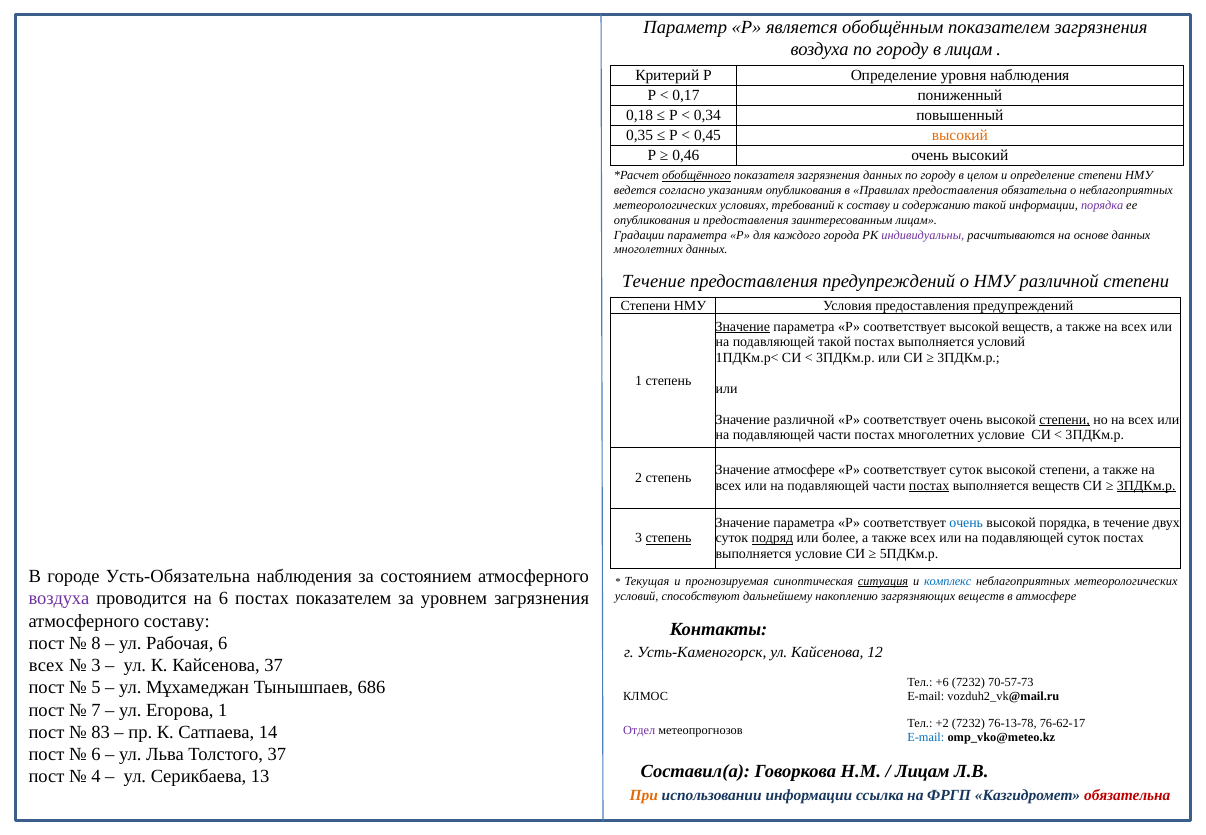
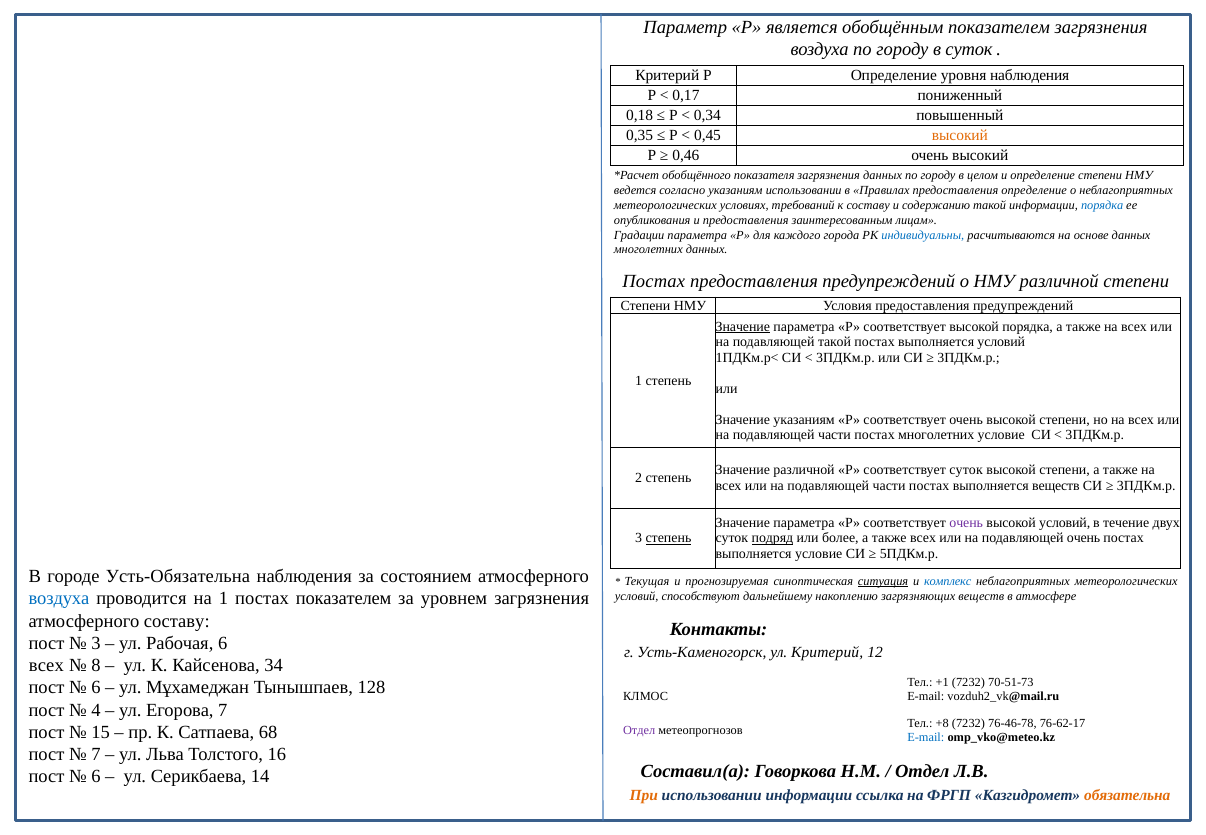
в лицам: лицам -> суток
обобщённого underline: present -> none
указаниям опубликования: опубликования -> использовании
предоставления обязательна: обязательна -> определение
порядка at (1102, 205) colour: purple -> blue
индивидуальны colour: purple -> blue
Течение at (654, 282): Течение -> Постах
высокой веществ: веществ -> порядка
Значение различной: различной -> указаниям
степени at (1065, 419) underline: present -> none
Значение атмосфере: атмосфере -> различной
постах at (929, 486) underline: present -> none
3ПДКм.р at (1146, 486) underline: present -> none
очень at (966, 523) colour: blue -> purple
высокой порядка: порядка -> условий
подавляющей суток: суток -> очень
воздуха at (59, 599) colour: purple -> blue
на 6: 6 -> 1
8 at (96, 643): 8 -> 3
ул Кайсенова: Кайсенова -> Критерий
3 at (96, 665): 3 -> 8
Кайсенова 37: 37 -> 34
+6: +6 -> +1
70-57-73: 70-57-73 -> 70-51-73
5 at (96, 688): 5 -> 6
686: 686 -> 128
7: 7 -> 4
Егорова 1: 1 -> 7
+2: +2 -> +8
76-13-78: 76-13-78 -> 76-46-78
83: 83 -> 15
14: 14 -> 68
6 at (96, 754): 6 -> 7
Толстого 37: 37 -> 16
Лицам at (922, 771): Лицам -> Отдел
4 at (96, 777): 4 -> 6
13: 13 -> 14
обязательна at (1127, 795) colour: red -> orange
